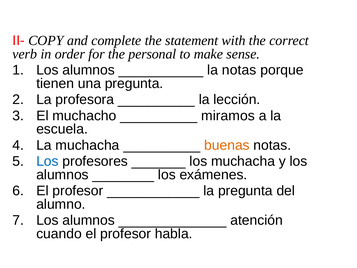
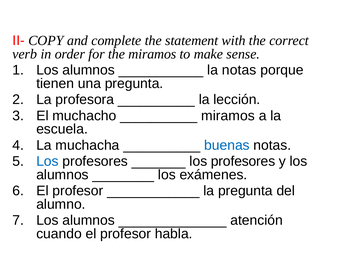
the personal: personal -> miramos
buenas colour: orange -> blue
muchacha at (243, 161): muchacha -> profesores
